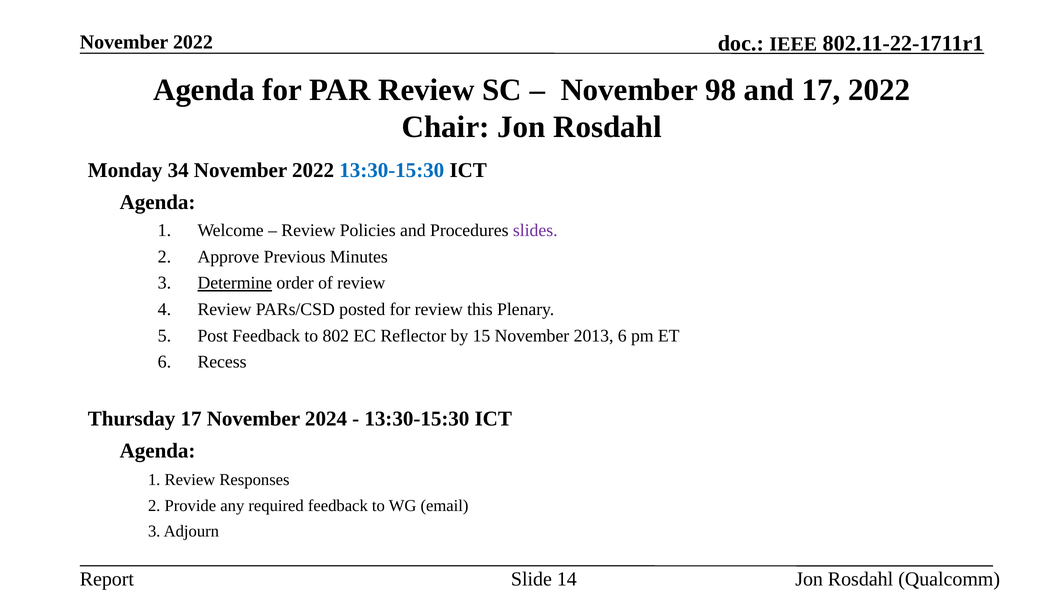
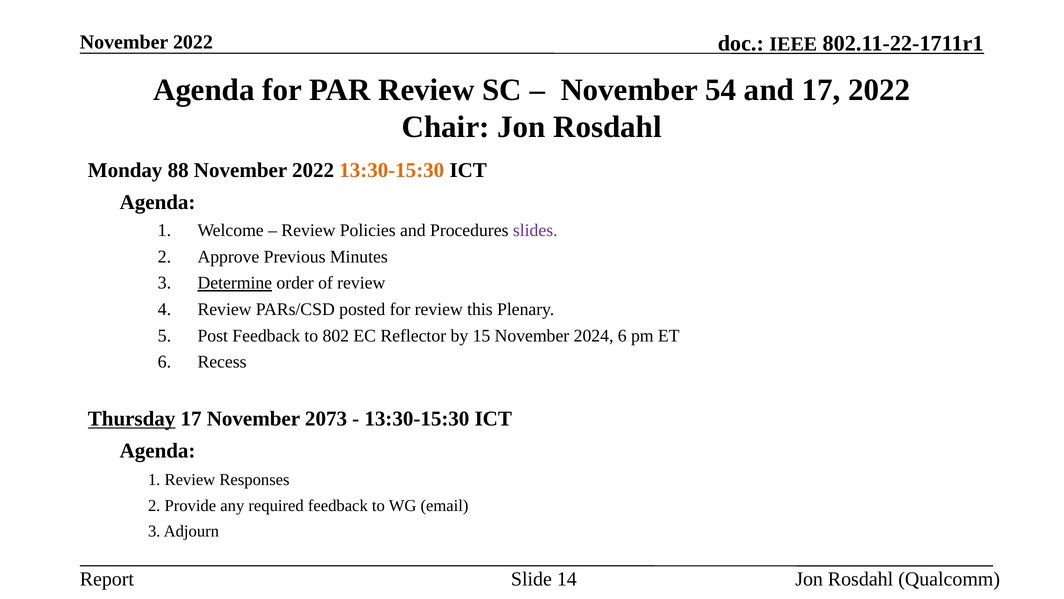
98: 98 -> 54
34: 34 -> 88
13:30-15:30 at (392, 170) colour: blue -> orange
2013: 2013 -> 2024
Thursday underline: none -> present
2024: 2024 -> 2073
